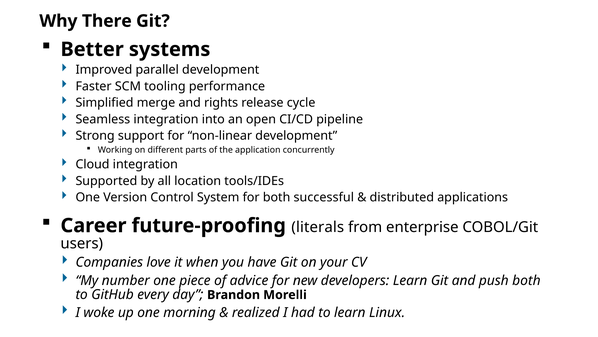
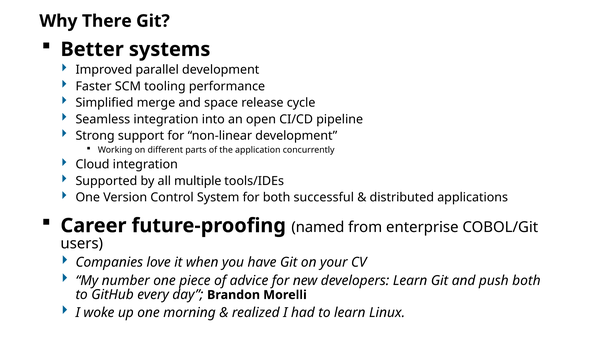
rights: rights -> space
location: location -> multiple
literals: literals -> named
